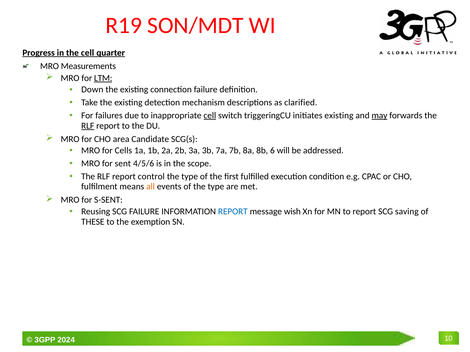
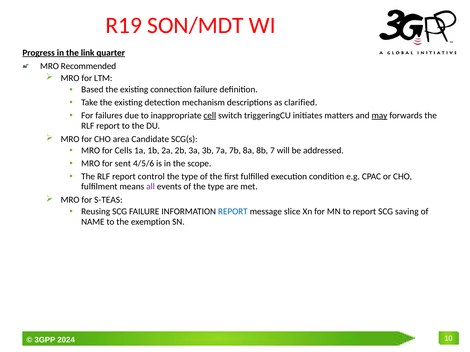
the cell: cell -> link
Measurements: Measurements -> Recommended
LTM underline: present -> none
Down: Down -> Based
initiates existing: existing -> matters
RLF at (88, 126) underline: present -> none
6: 6 -> 7
all colour: orange -> purple
S-SENT: S-SENT -> S-TEAS
wish: wish -> slice
THESE: THESE -> NAME
